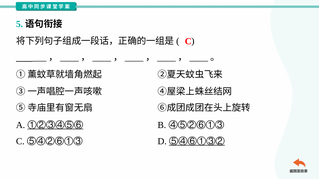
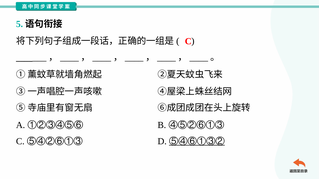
①②③④⑤⑥ underline: present -> none
